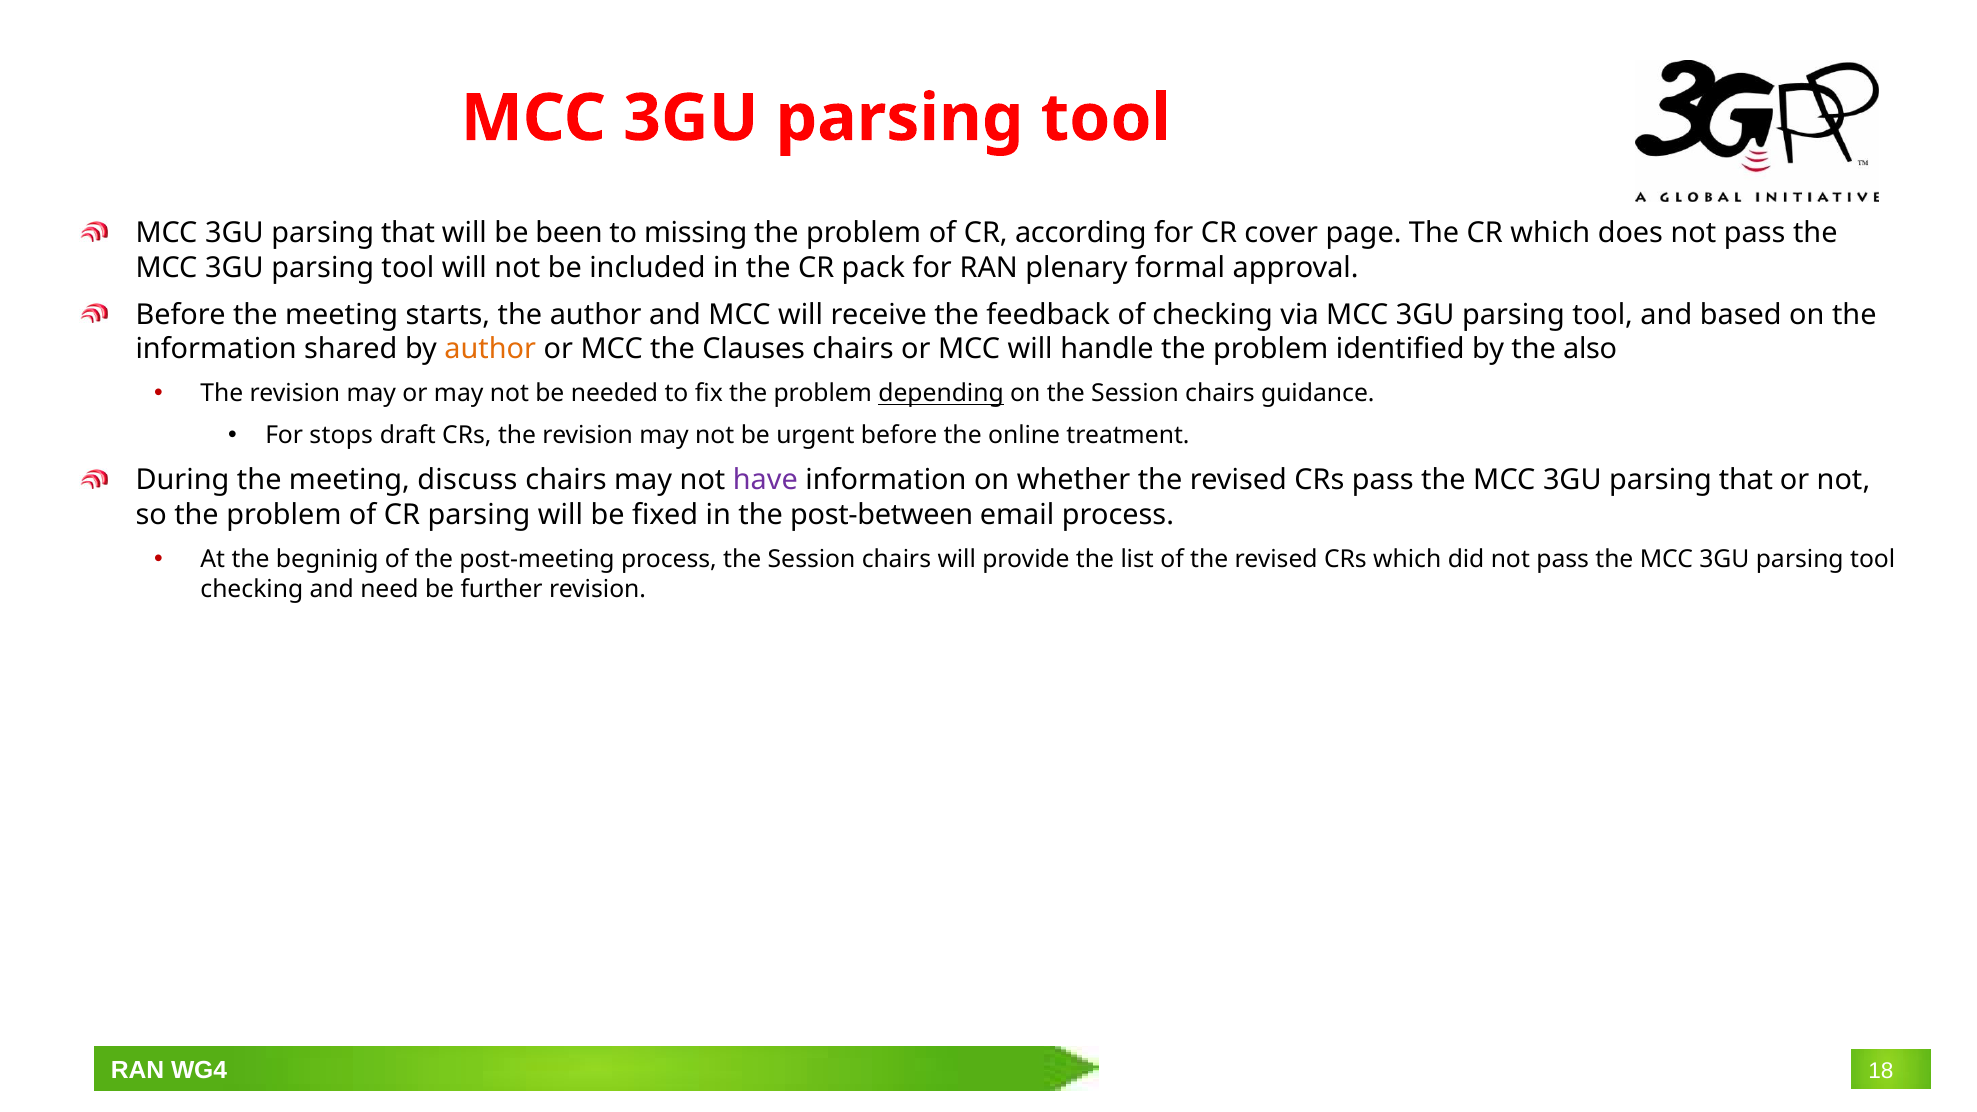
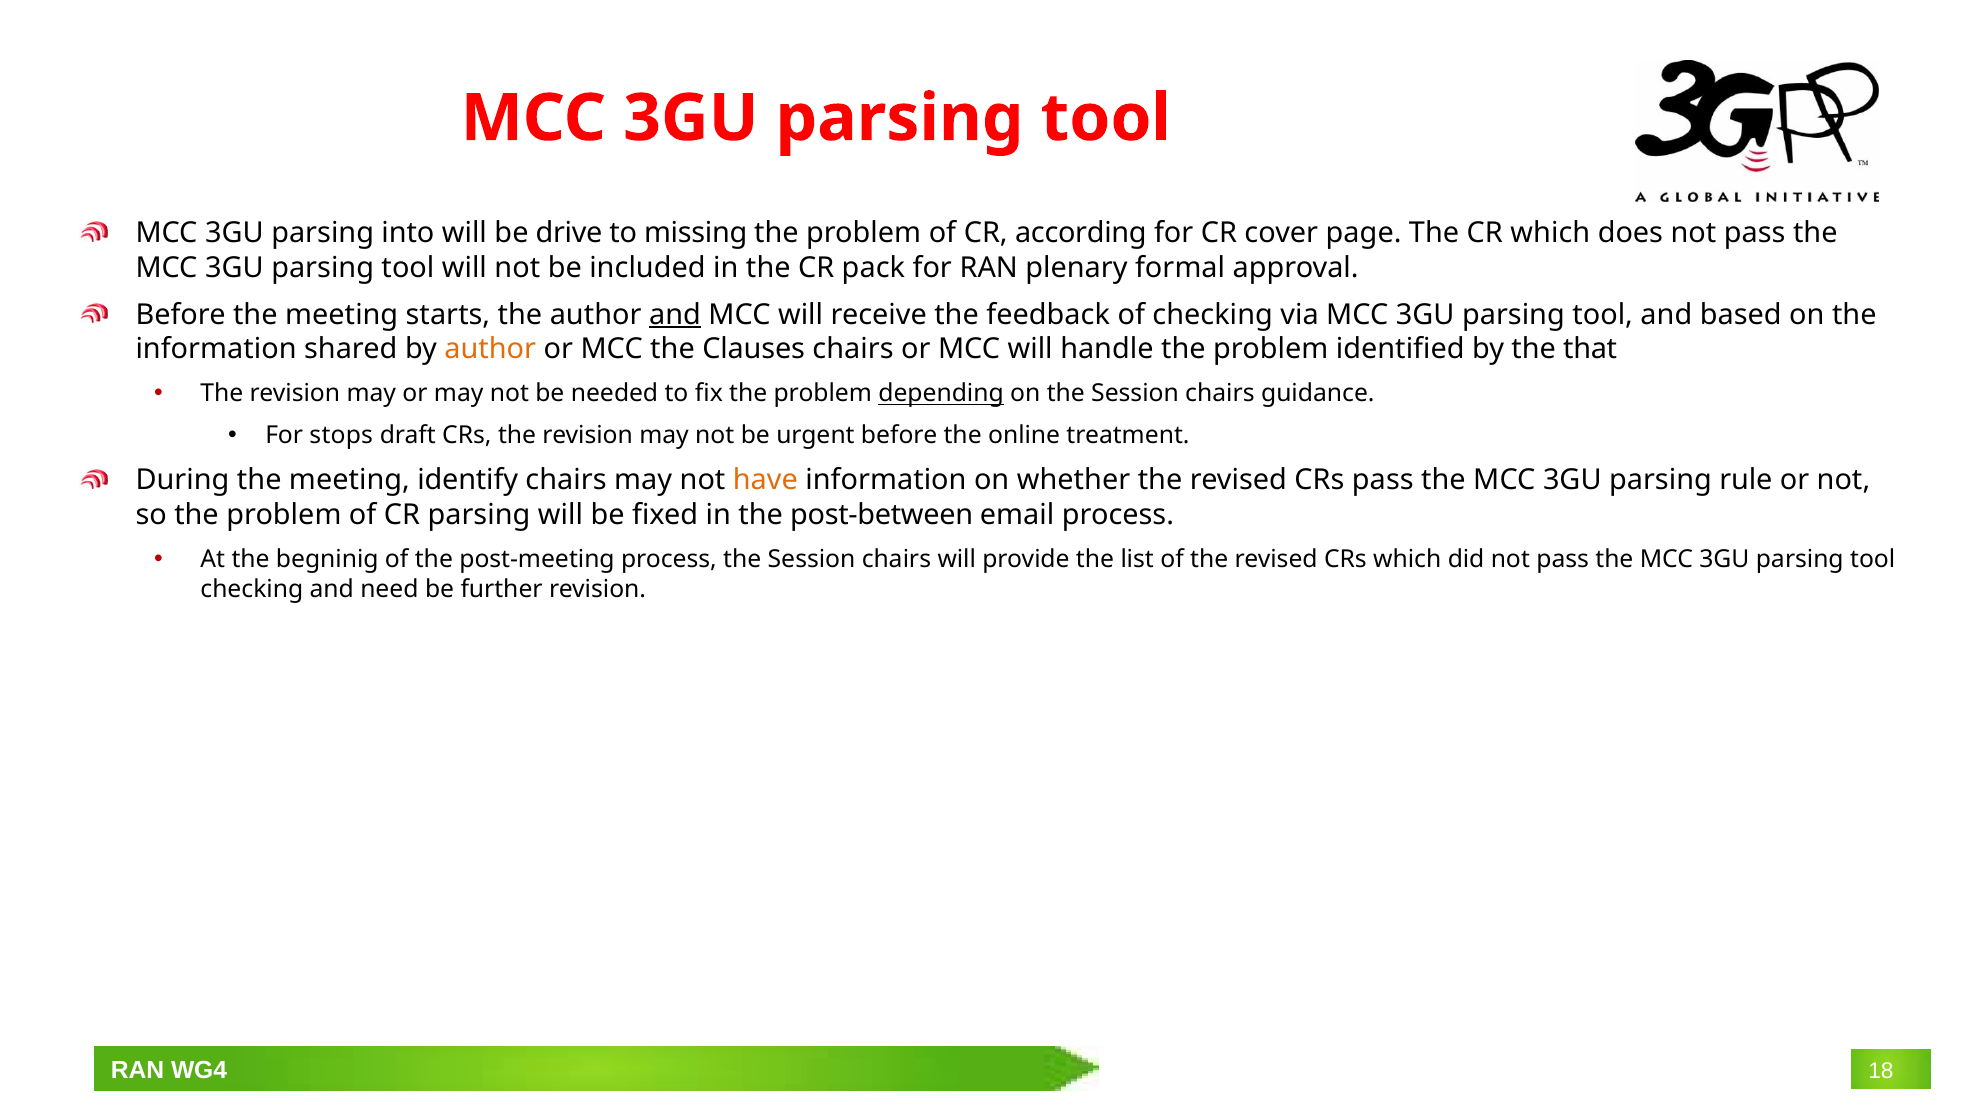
that at (408, 233): that -> into
been: been -> drive
and at (675, 315) underline: none -> present
also: also -> that
discuss: discuss -> identify
have colour: purple -> orange
that at (1746, 480): that -> rule
